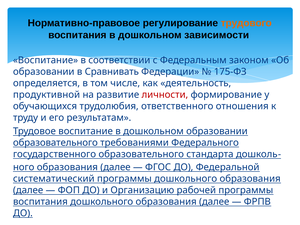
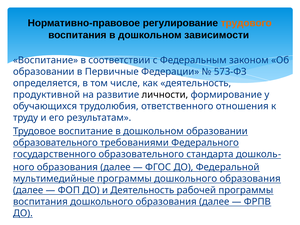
Сравнивать: Сравнивать -> Первичные
175-ФЗ: 175-ФЗ -> 573-ФЗ
личности colour: red -> black
систематический: систематический -> мультимедийные
Организацию: Организацию -> Деятельность
